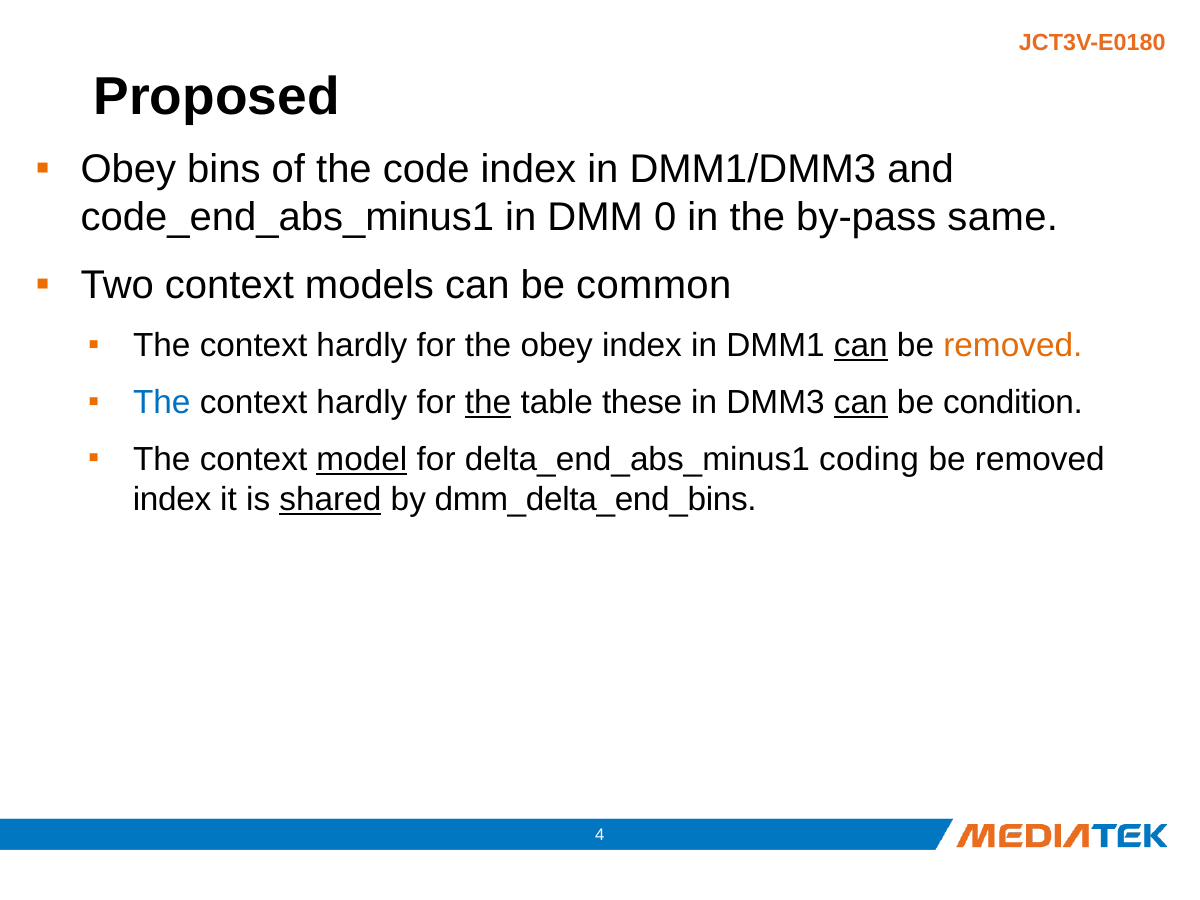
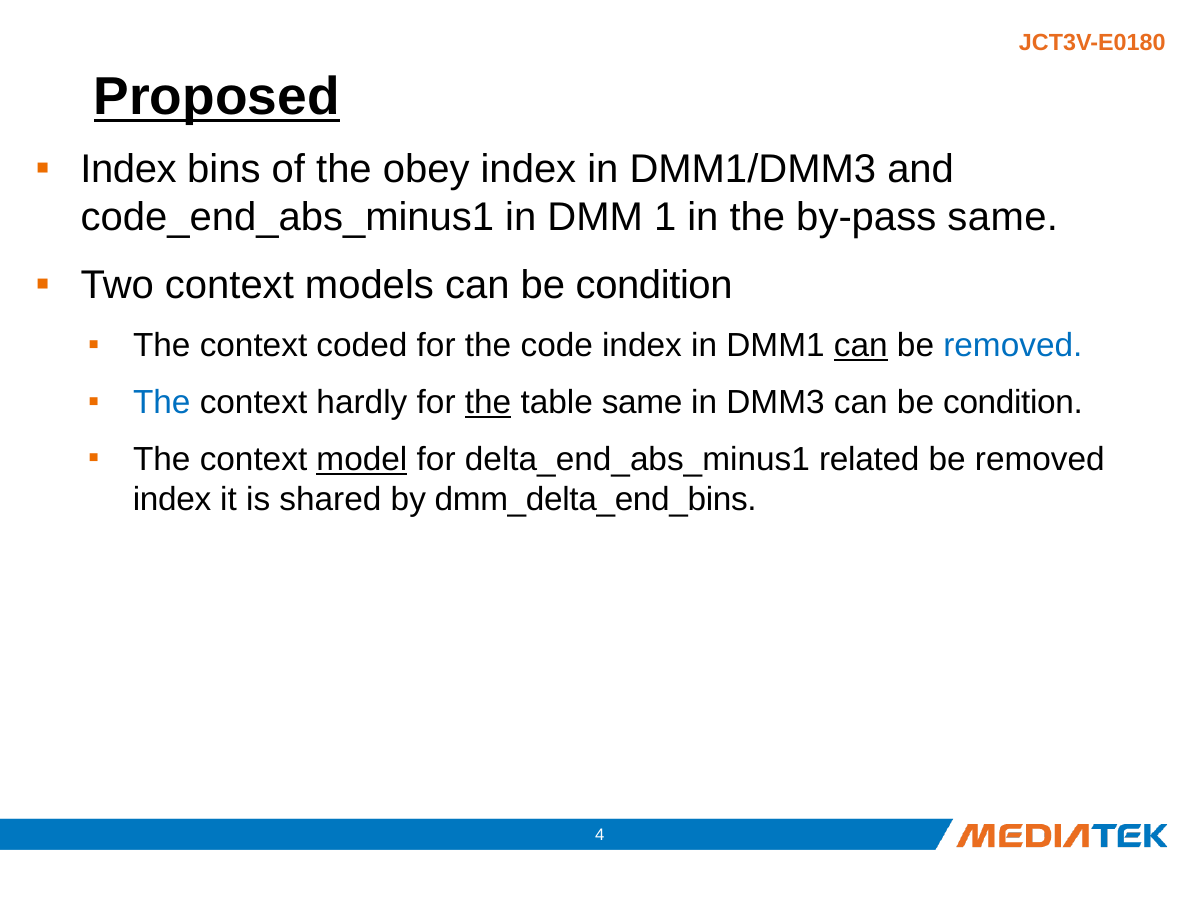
Proposed underline: none -> present
Obey at (128, 170): Obey -> Index
code: code -> obey
0: 0 -> 1
models can be common: common -> condition
hardly at (362, 346): hardly -> coded
the obey: obey -> code
removed at (1013, 346) colour: orange -> blue
table these: these -> same
can at (861, 403) underline: present -> none
coding: coding -> related
shared underline: present -> none
